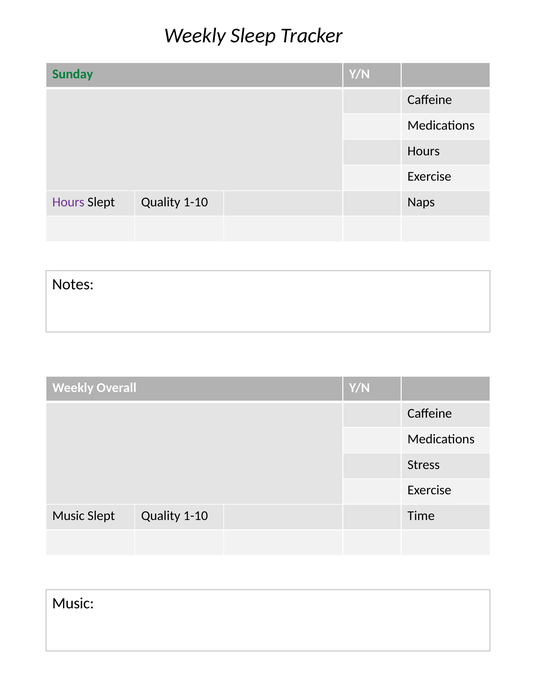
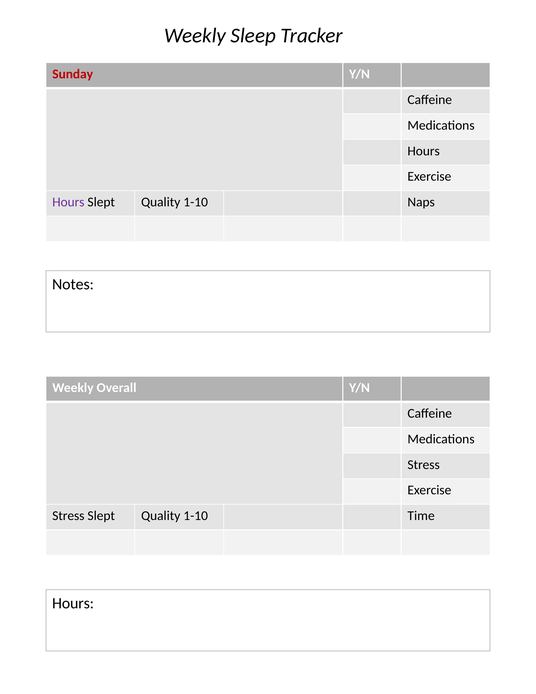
Sunday colour: green -> red
Music at (68, 516): Music -> Stress
Music at (73, 603): Music -> Hours
